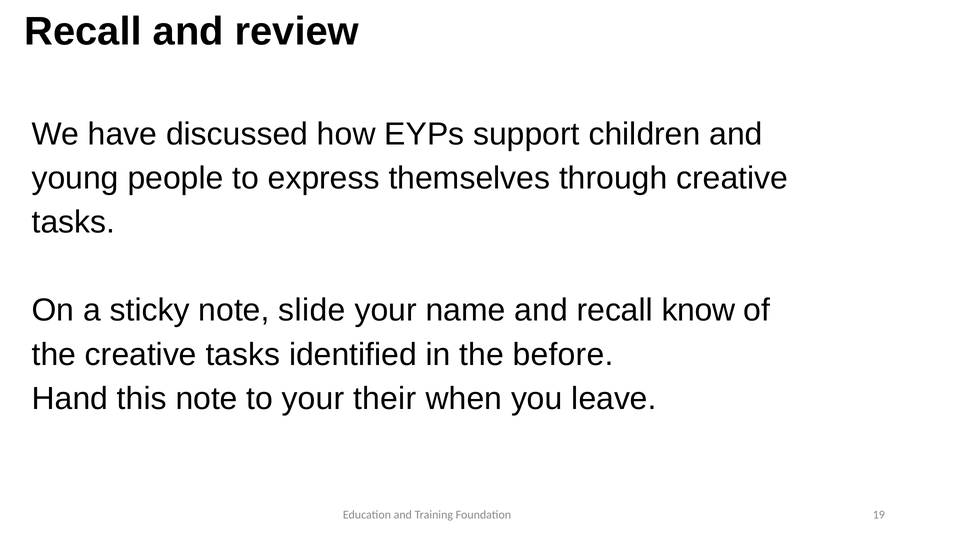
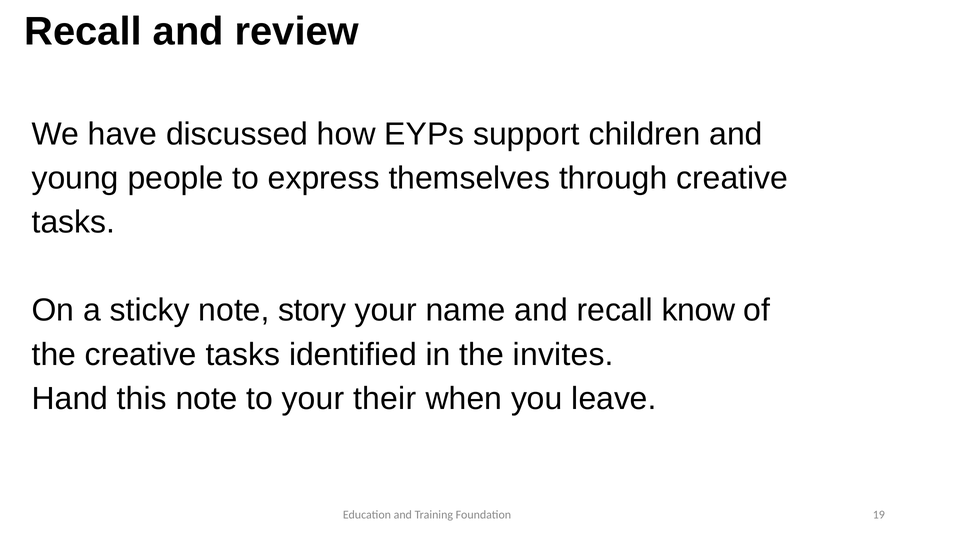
slide: slide -> story
before: before -> invites
